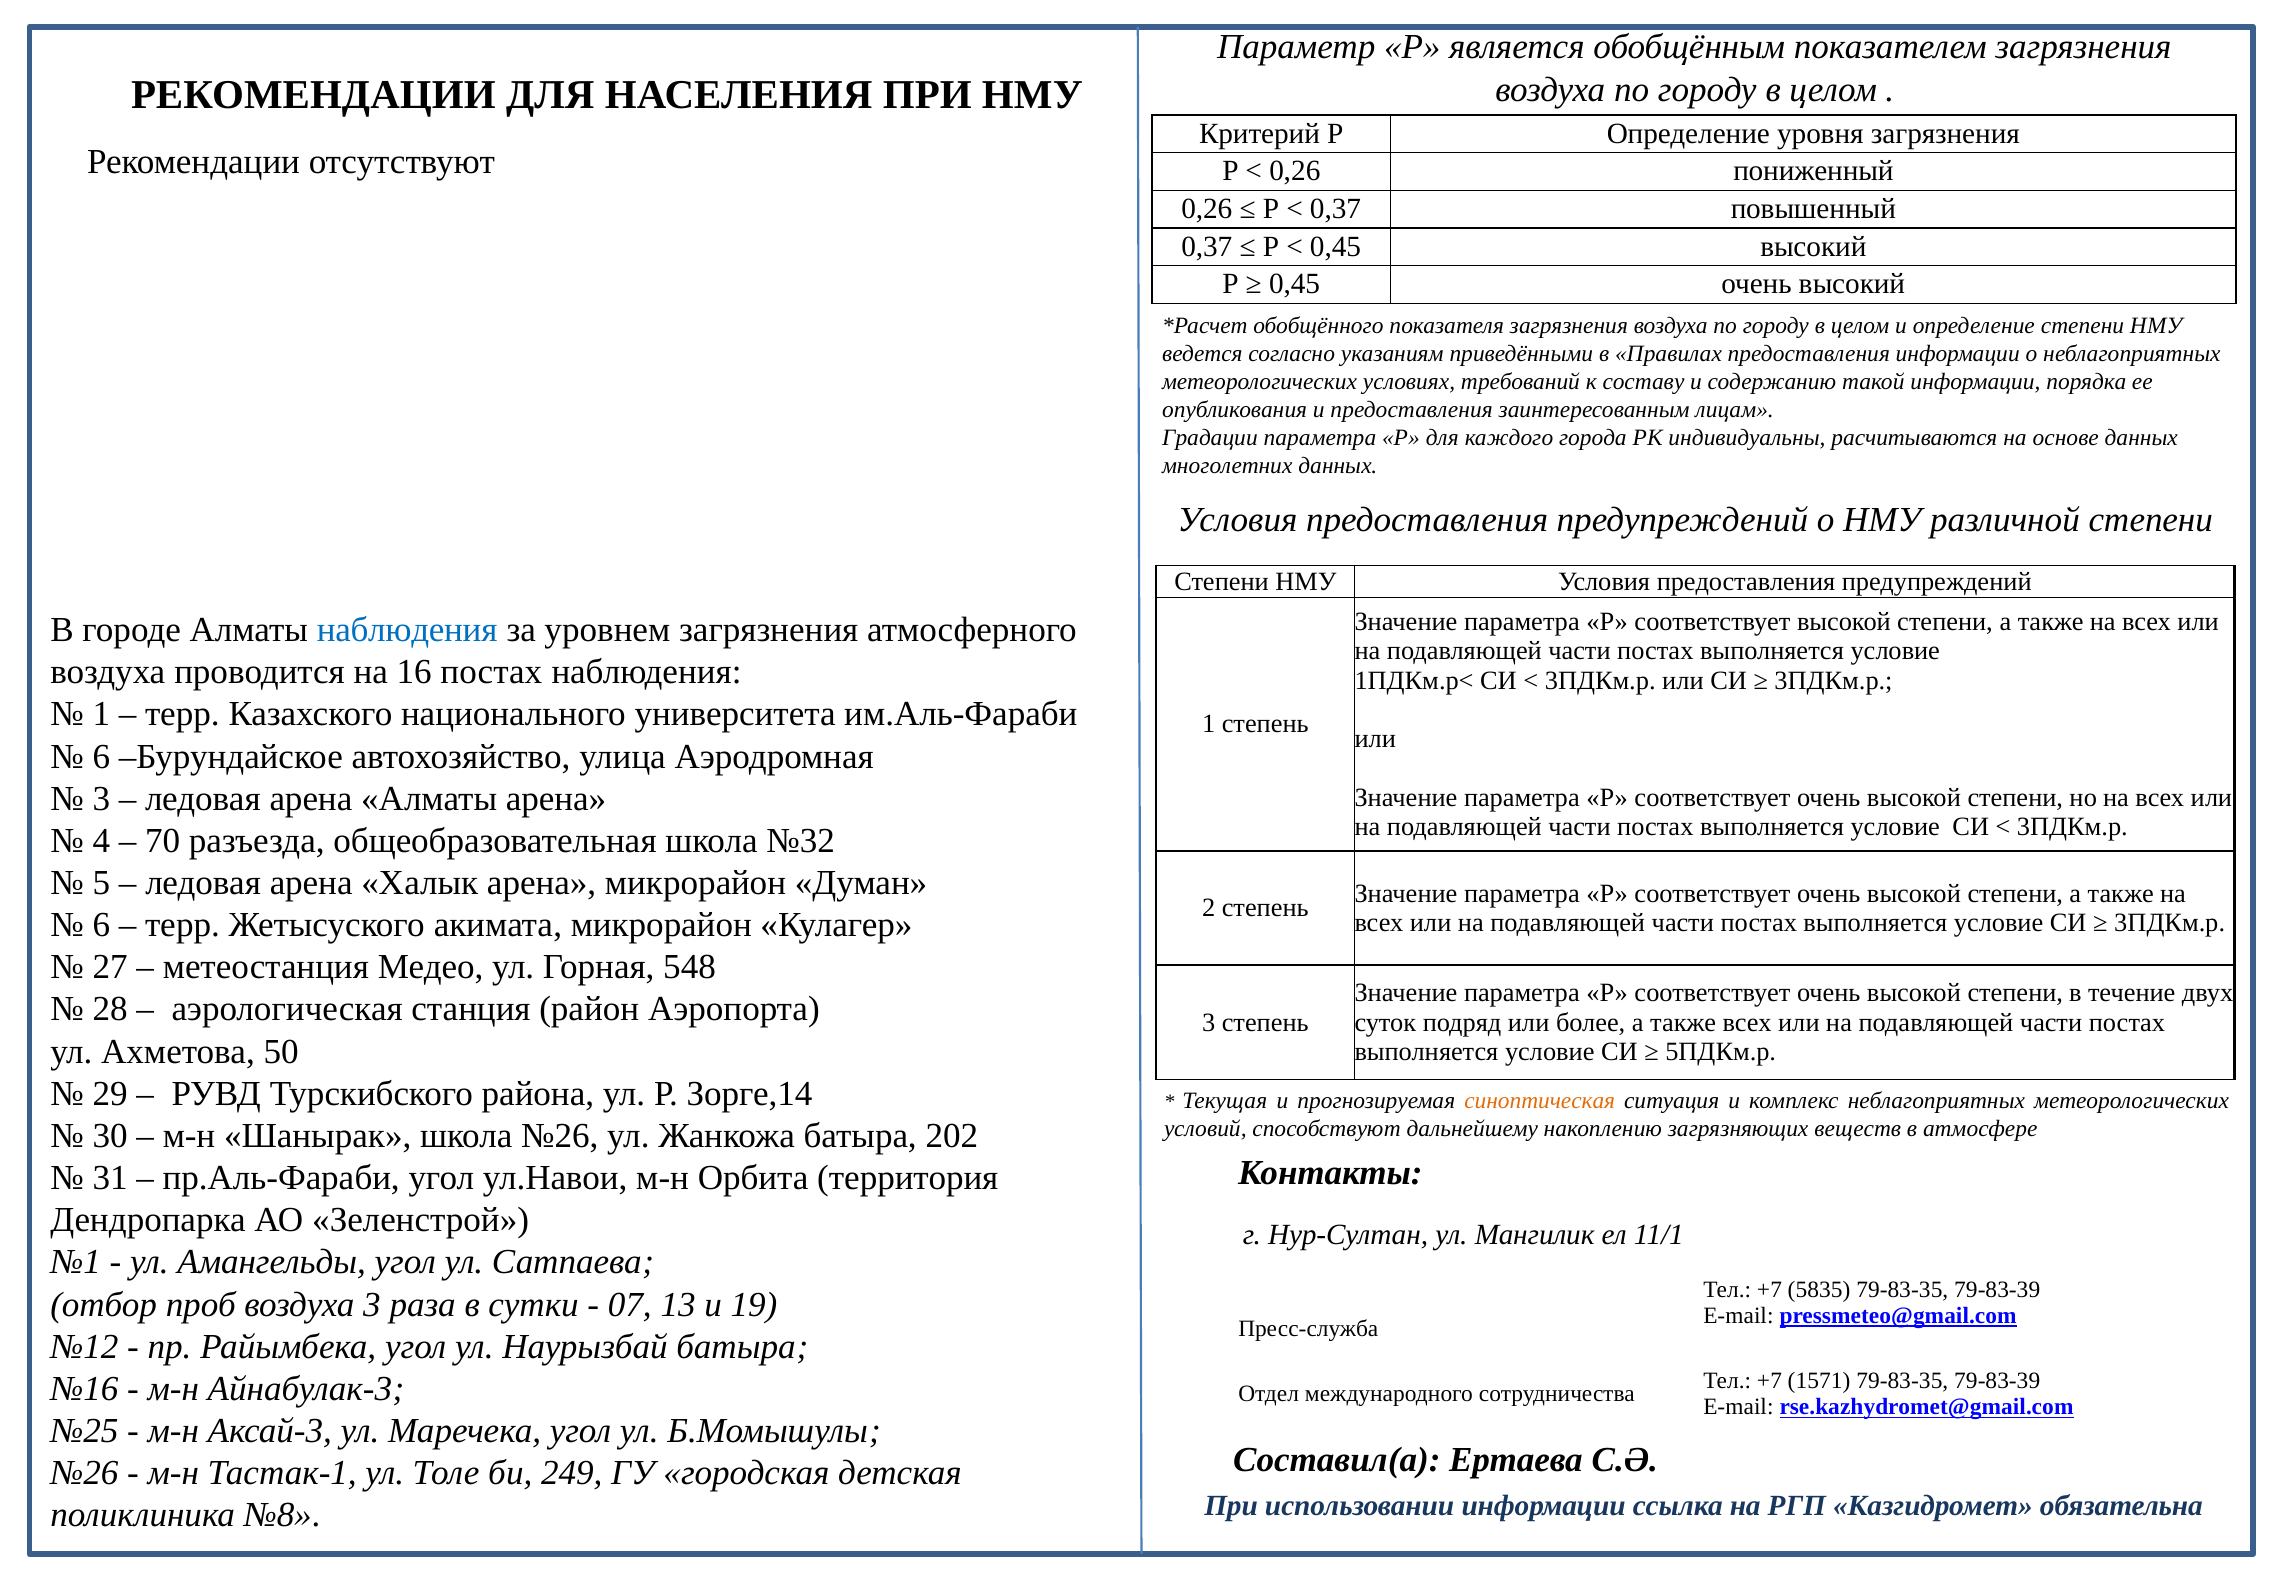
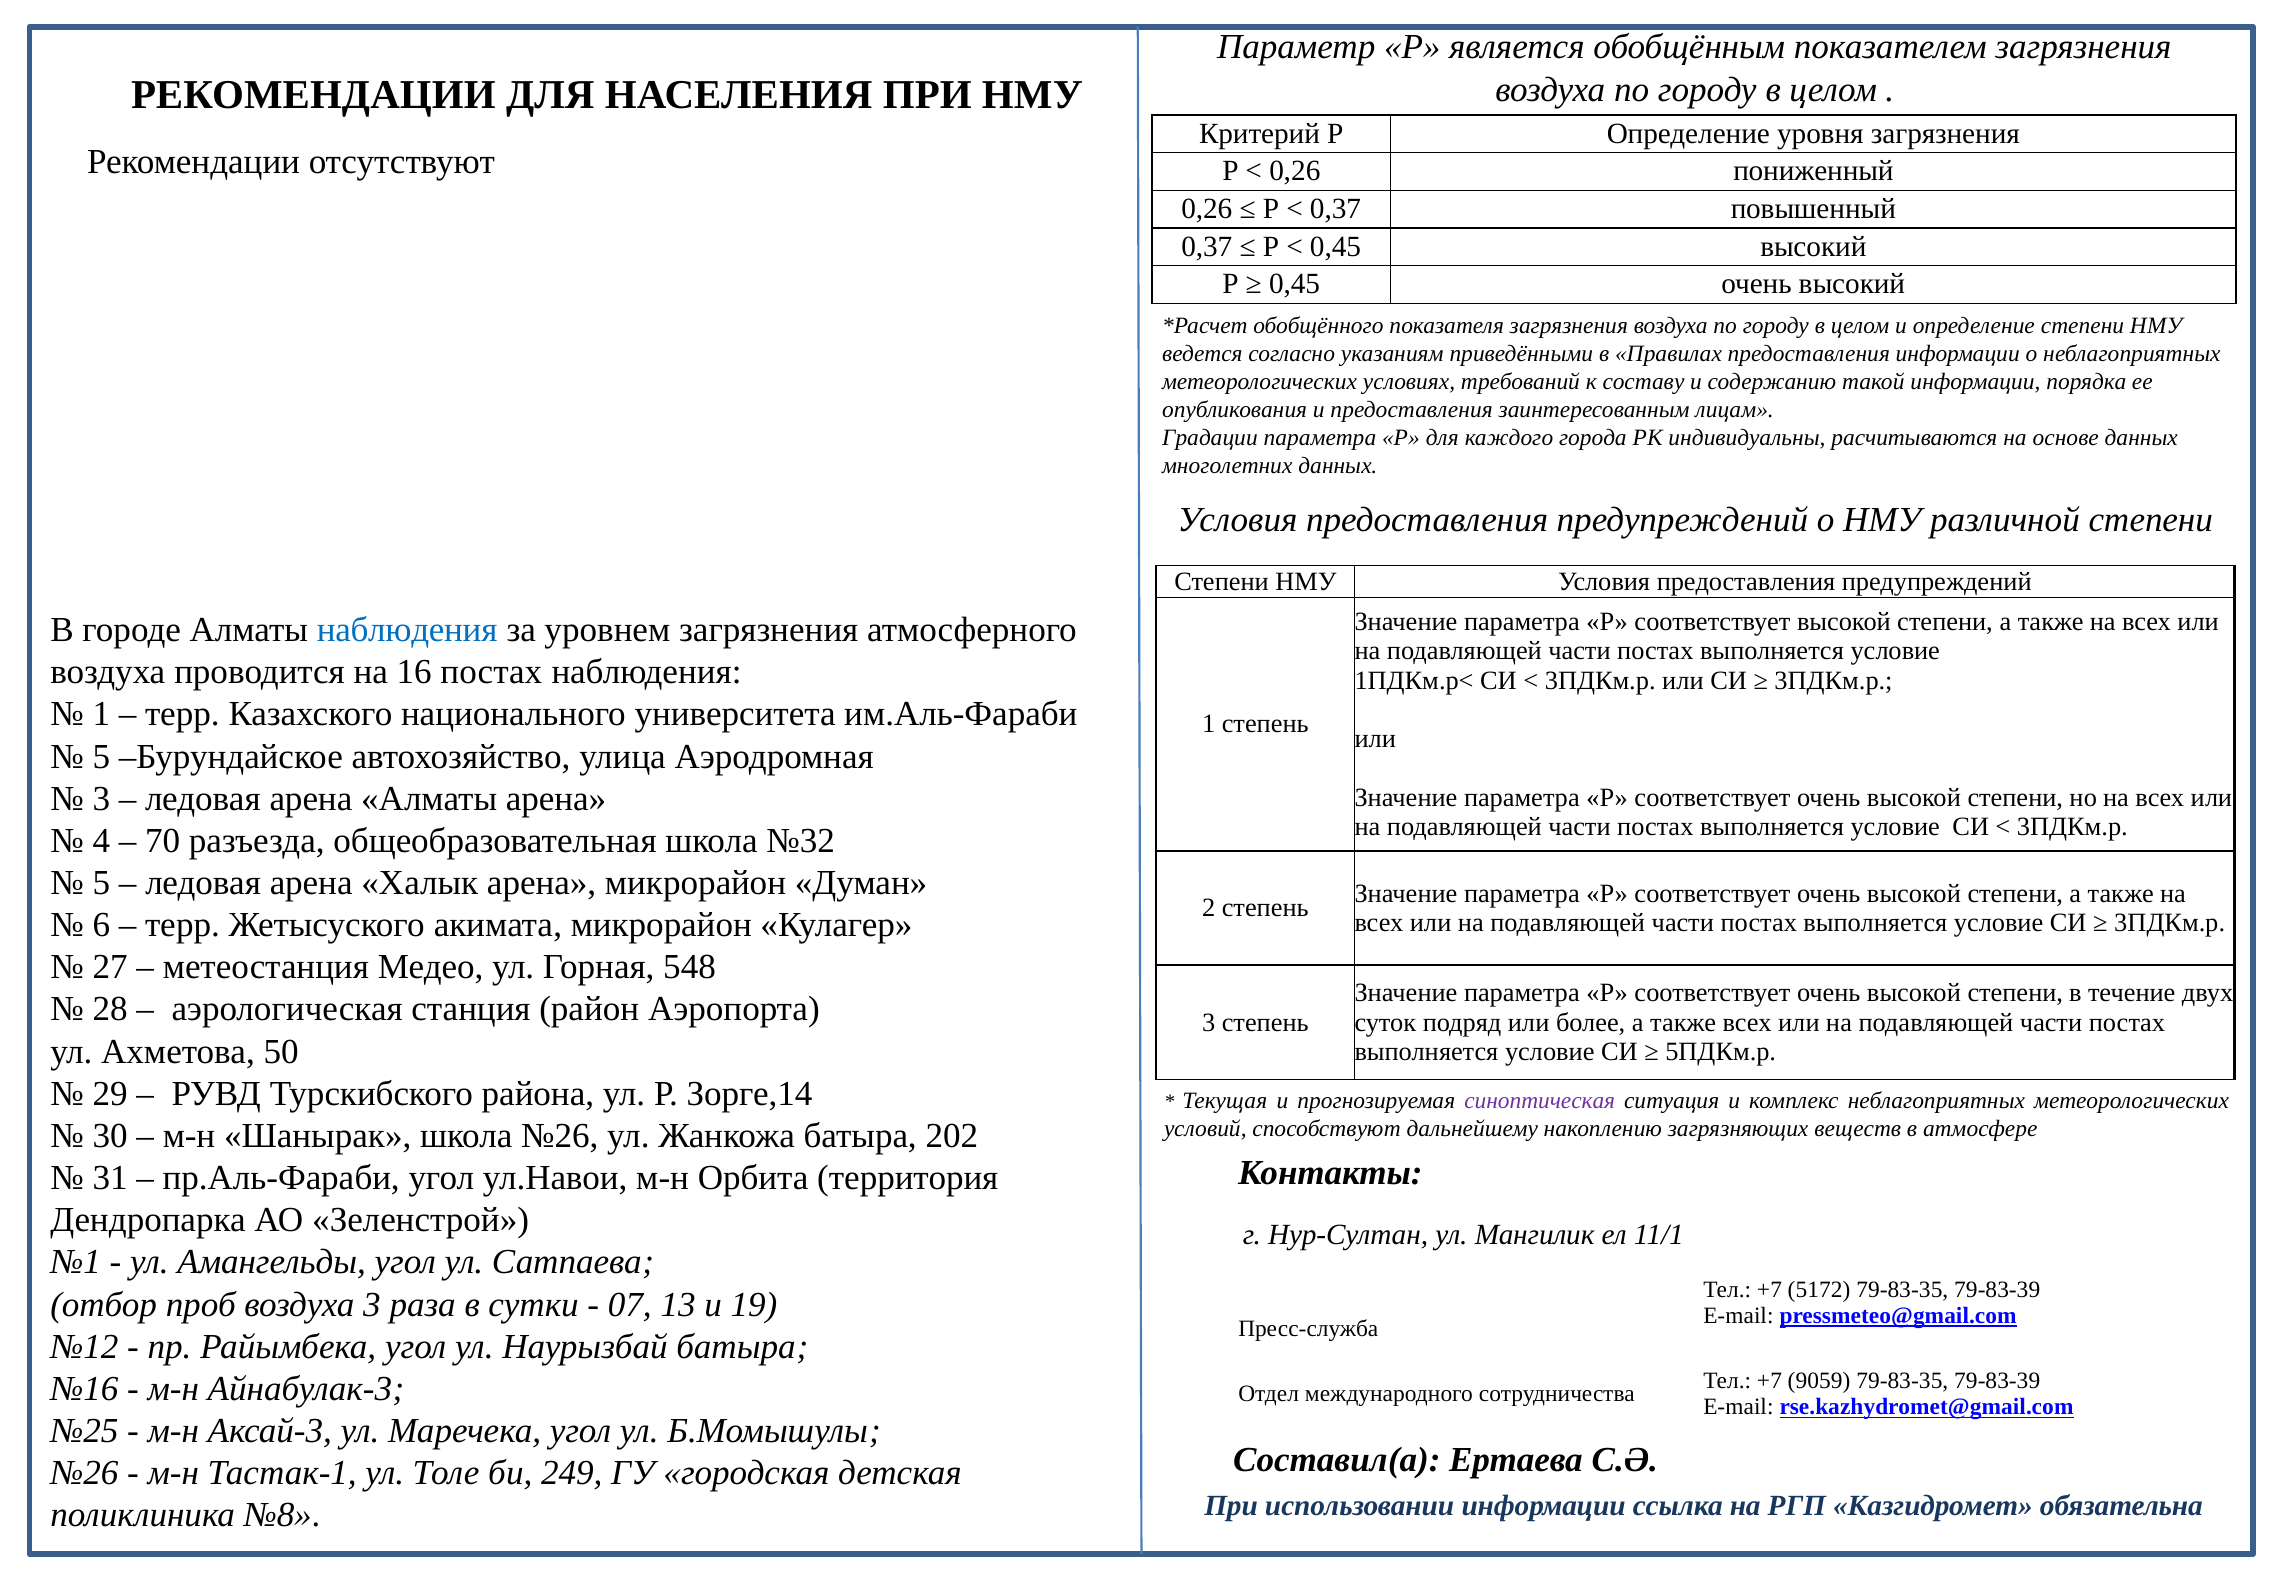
6 at (101, 756): 6 -> 5
синоптическая colour: orange -> purple
5835: 5835 -> 5172
1571: 1571 -> 9059
